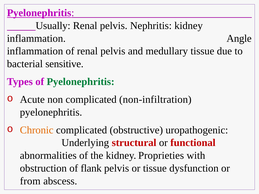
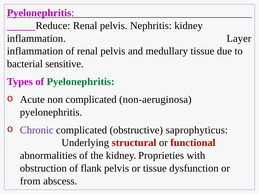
Usually: Usually -> Reduce
Angle: Angle -> Layer
non-infiltration: non-infiltration -> non-aeruginosa
Chronic colour: orange -> purple
uropathogenic: uropathogenic -> saprophyticus
